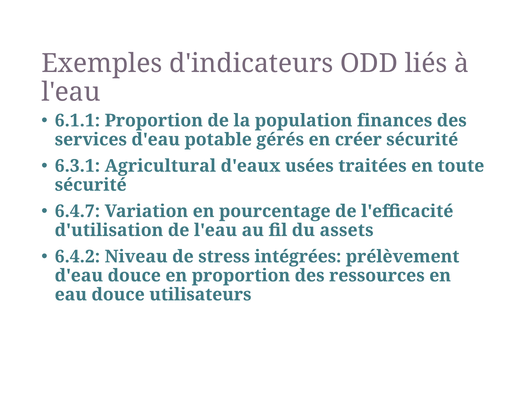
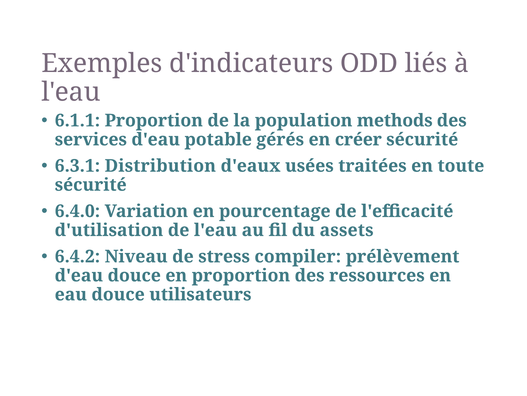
finances: finances -> methods
Agricultural: Agricultural -> Distribution
6.4.7: 6.4.7 -> 6.4.0
intégrées: intégrées -> compiler
